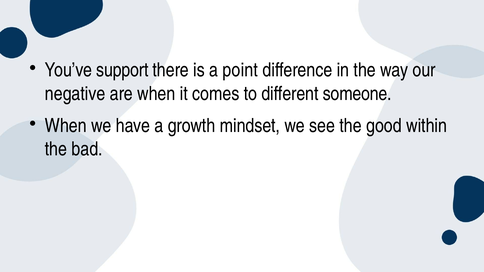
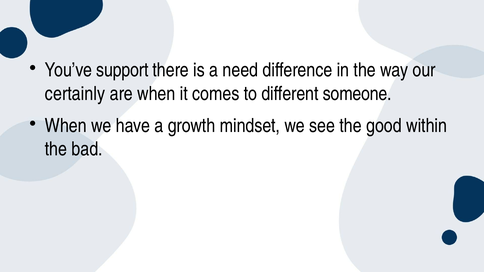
point: point -> need
negative: negative -> certainly
